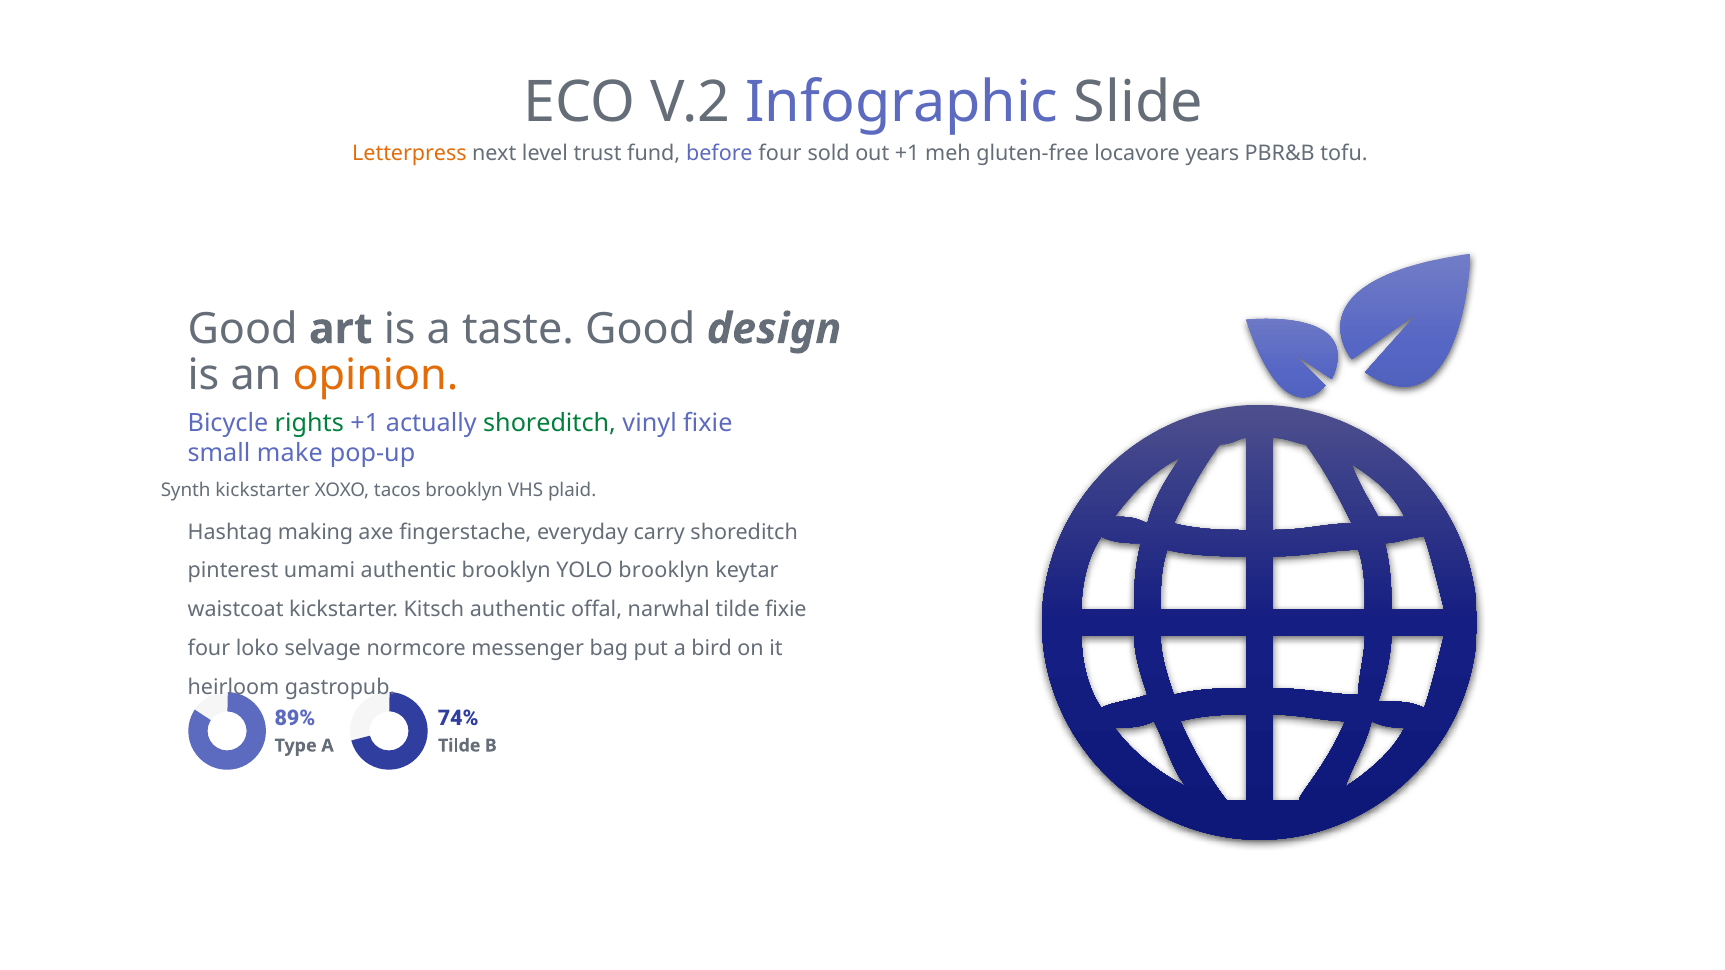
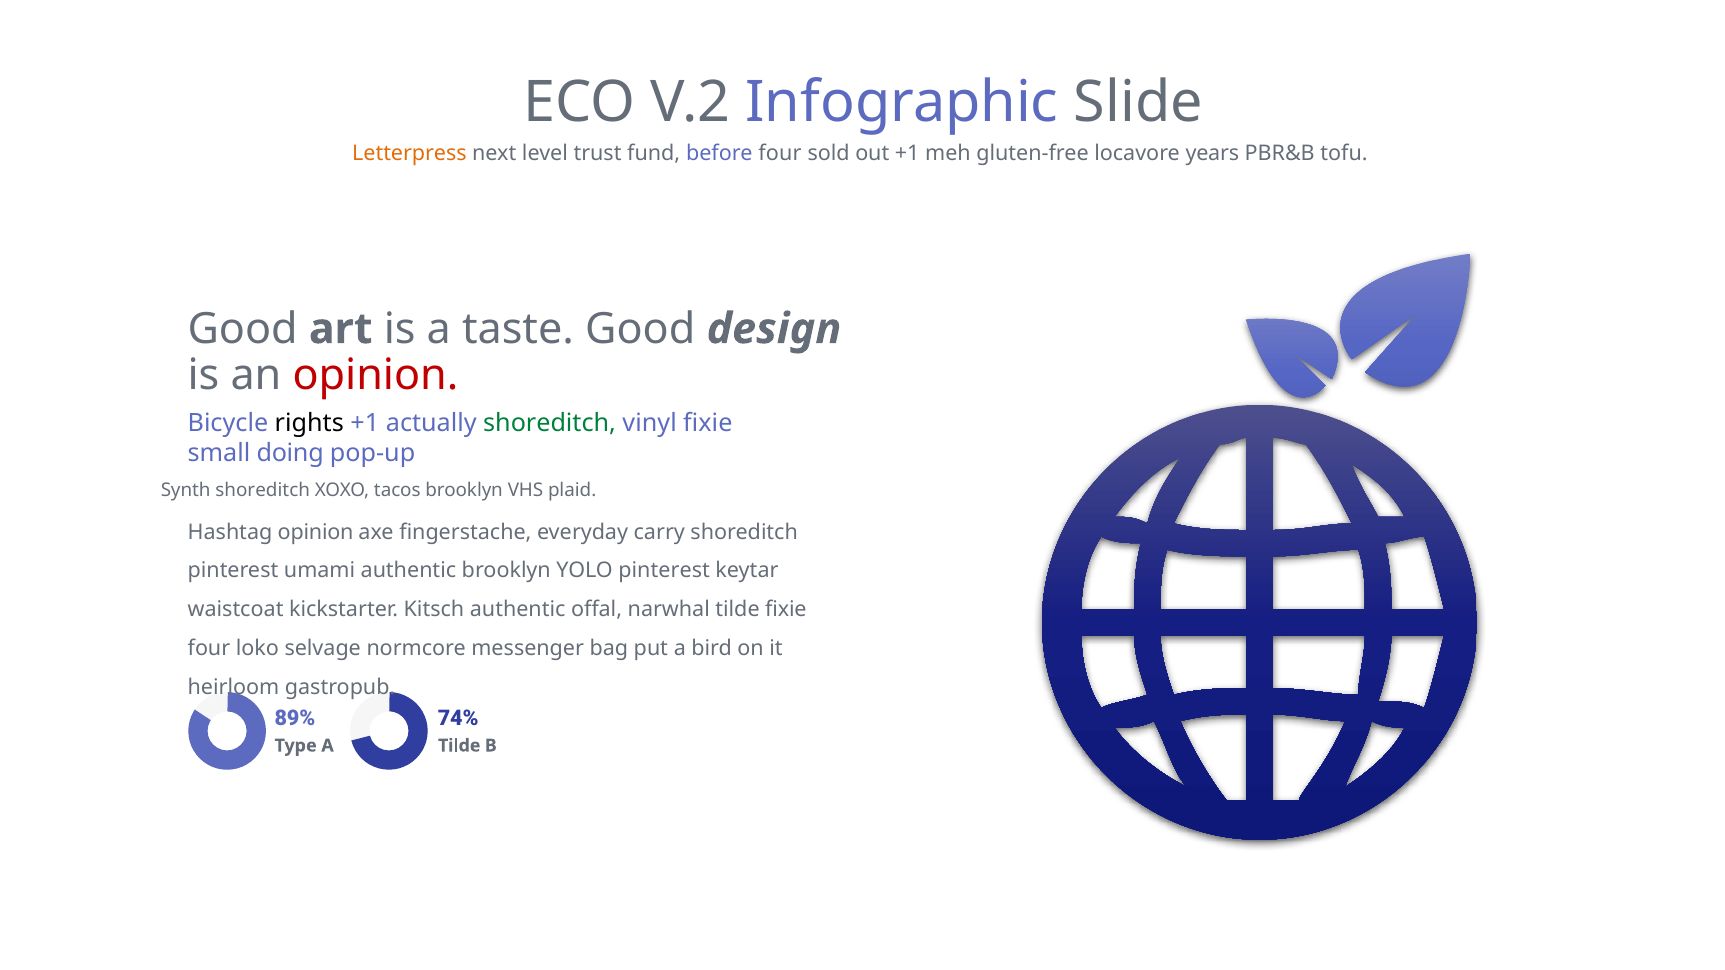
opinion at (375, 376) colour: orange -> red
rights colour: green -> black
make: make -> doing
Synth kickstarter: kickstarter -> shoreditch
Hashtag making: making -> opinion
YOLO brooklyn: brooklyn -> pinterest
